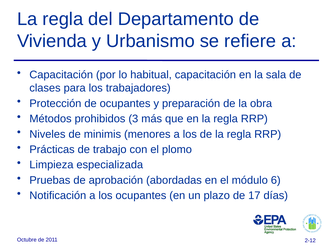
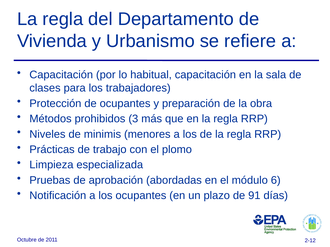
17: 17 -> 91
